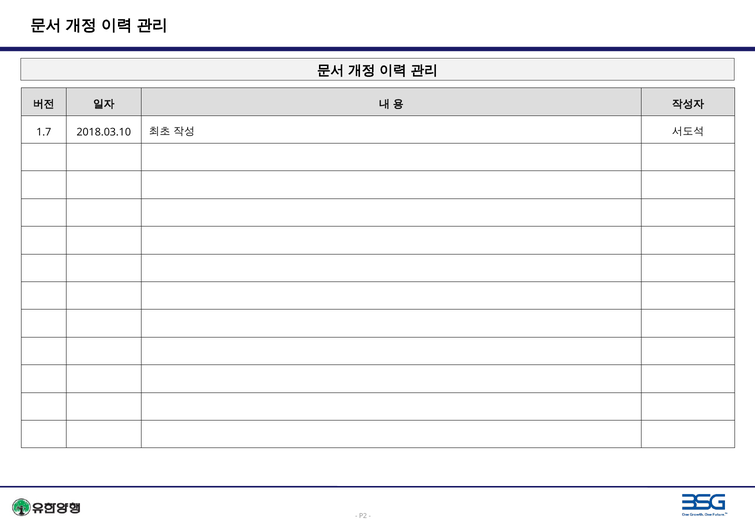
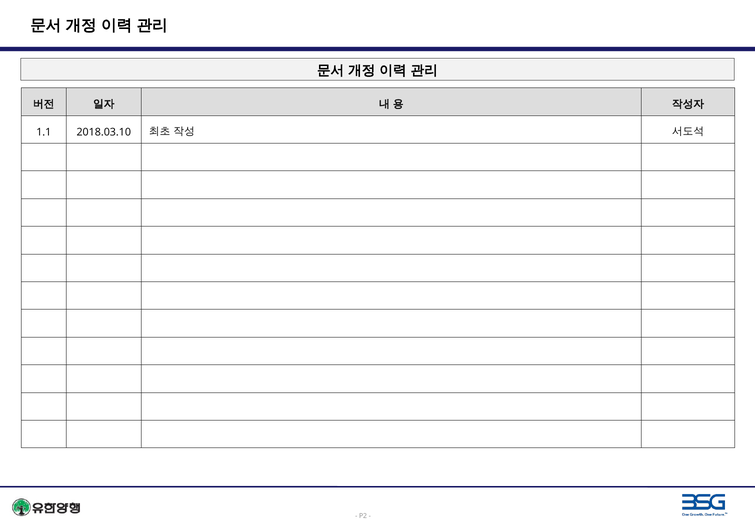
1.7: 1.7 -> 1.1
